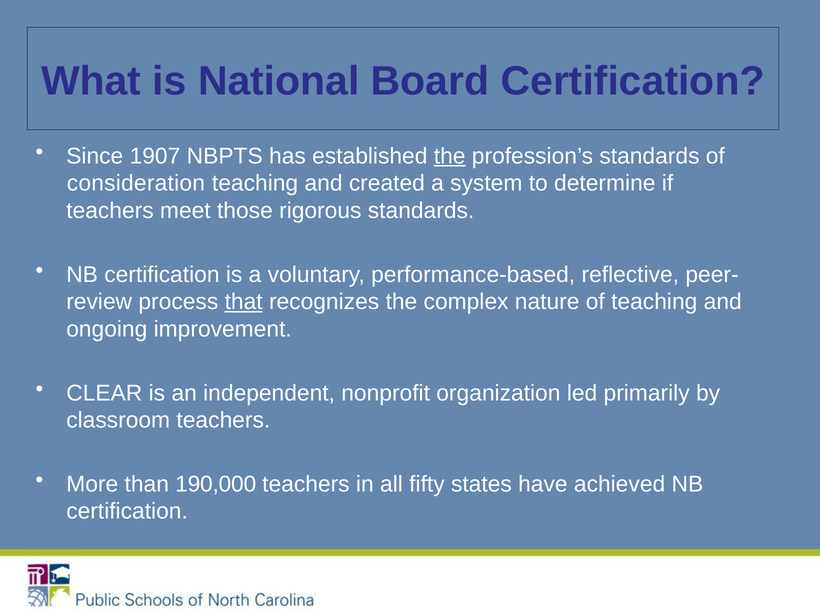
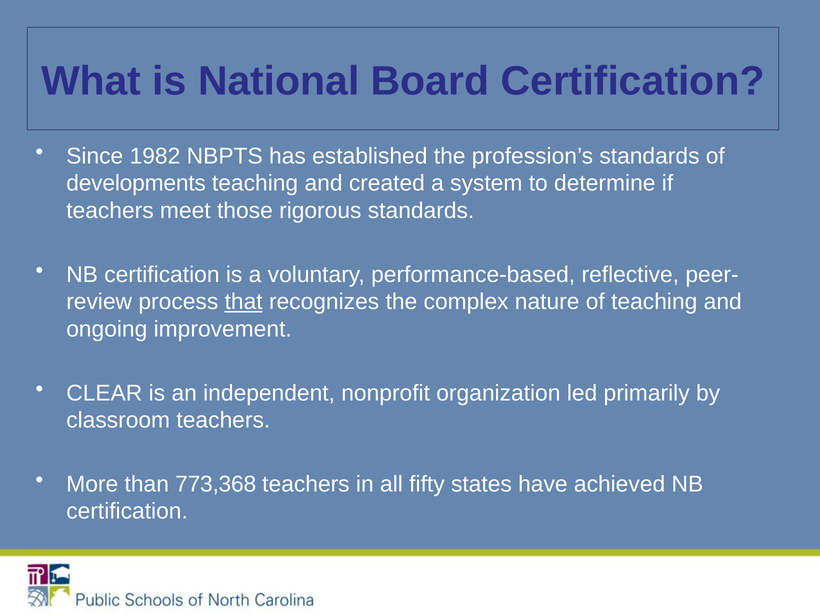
1907: 1907 -> 1982
the at (450, 156) underline: present -> none
consideration: consideration -> developments
190,000: 190,000 -> 773,368
